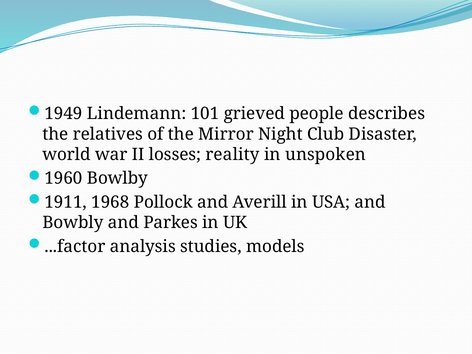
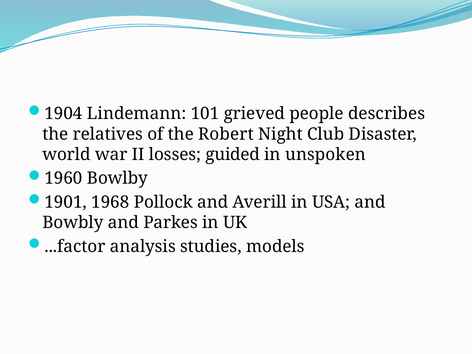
1949: 1949 -> 1904
Mirror: Mirror -> Robert
reality: reality -> guided
1911: 1911 -> 1901
